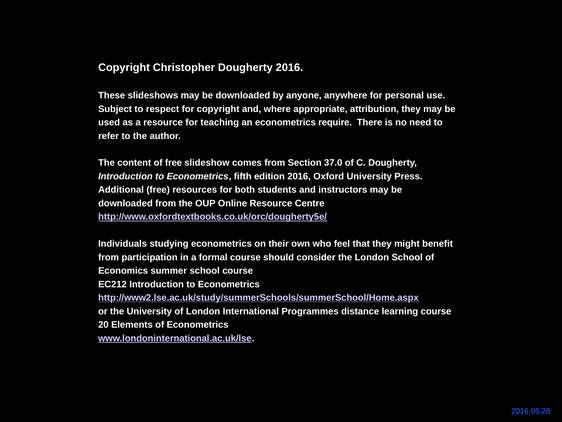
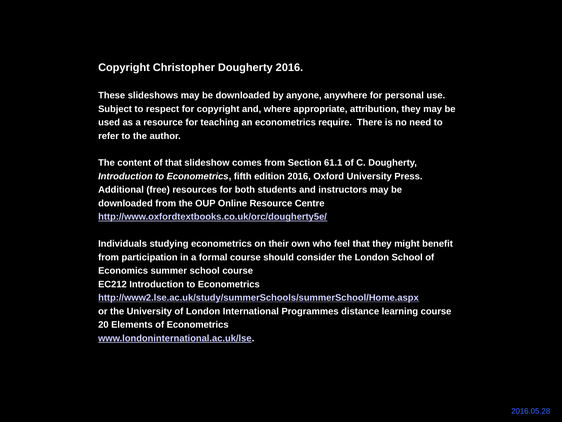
of free: free -> that
37.0: 37.0 -> 61.1
